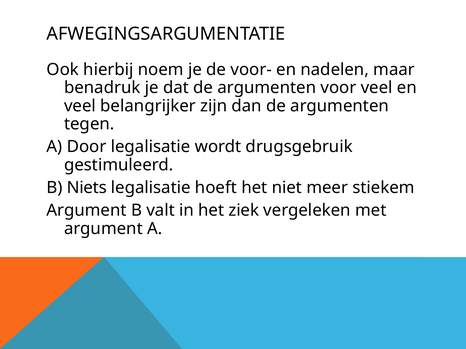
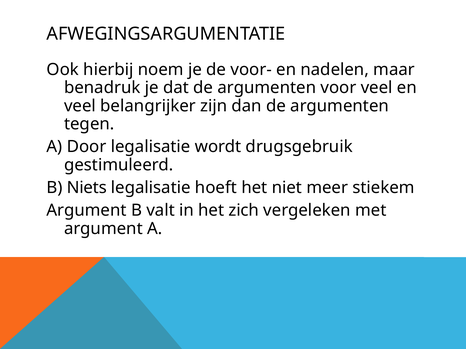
ziek: ziek -> zich
